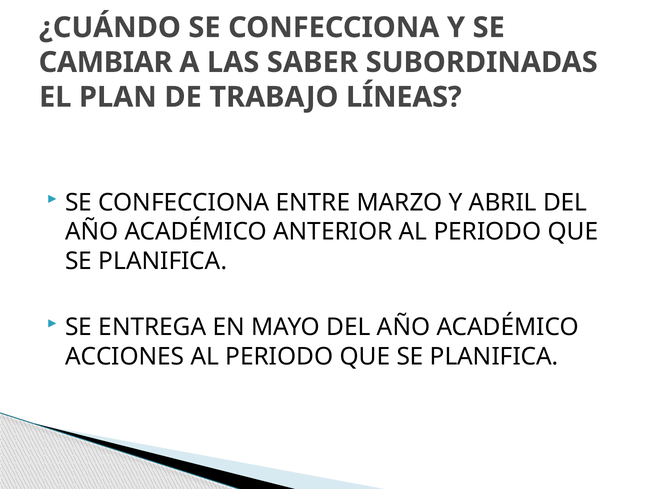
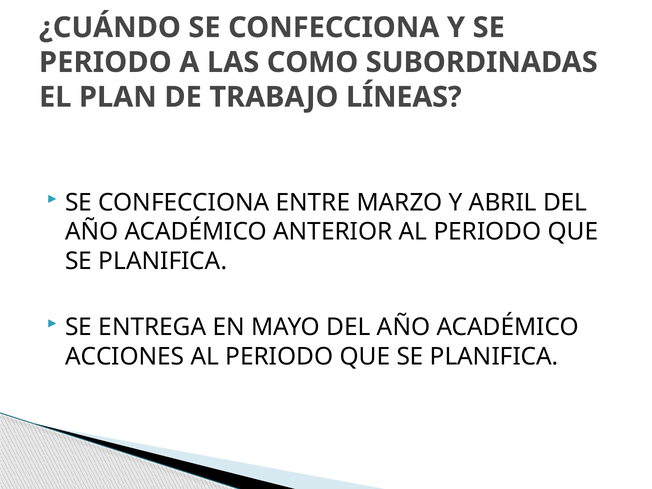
CAMBIAR at (106, 62): CAMBIAR -> PERIODO
SABER: SABER -> COMO
